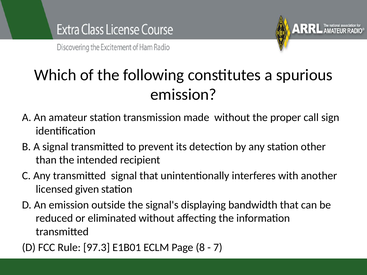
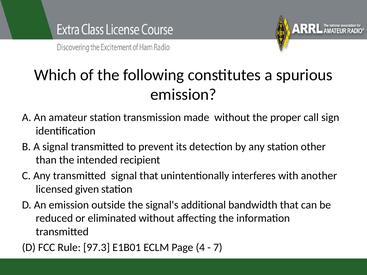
displaying: displaying -> additional
8: 8 -> 4
